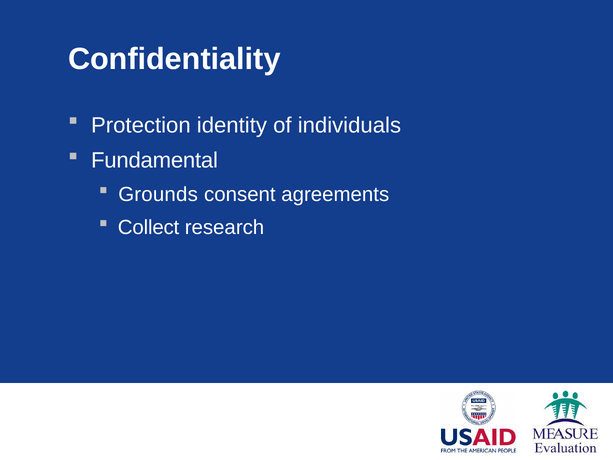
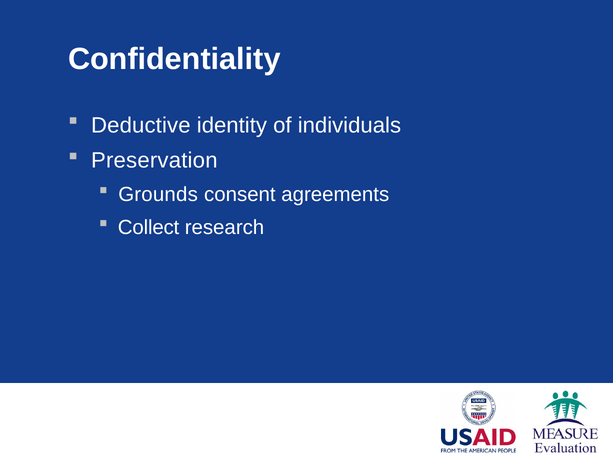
Protection: Protection -> Deductive
Fundamental: Fundamental -> Preservation
